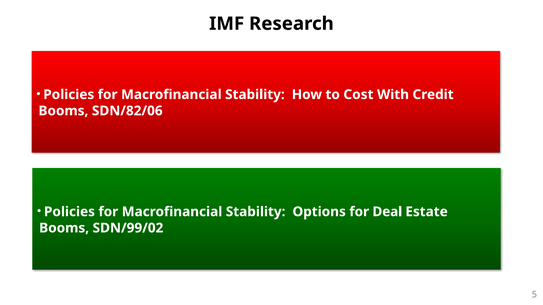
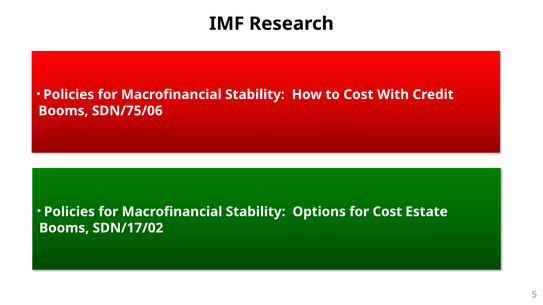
SDN/82/06: SDN/82/06 -> SDN/75/06
for Deal: Deal -> Cost
SDN/99/02: SDN/99/02 -> SDN/17/02
